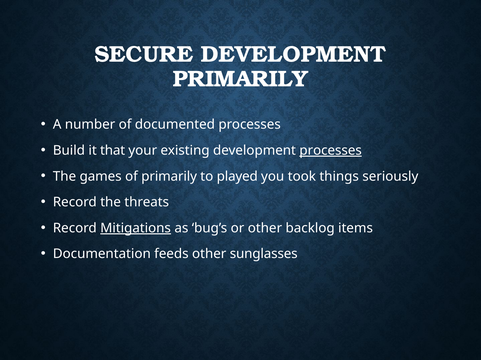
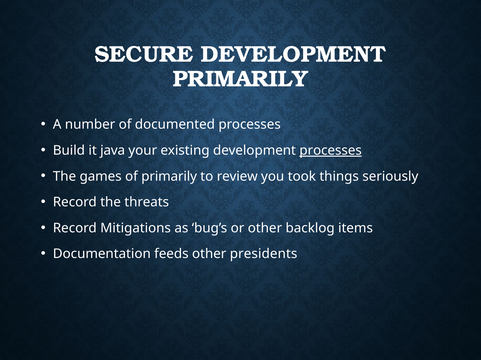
that: that -> java
played: played -> review
Mitigations underline: present -> none
sunglasses: sunglasses -> presidents
